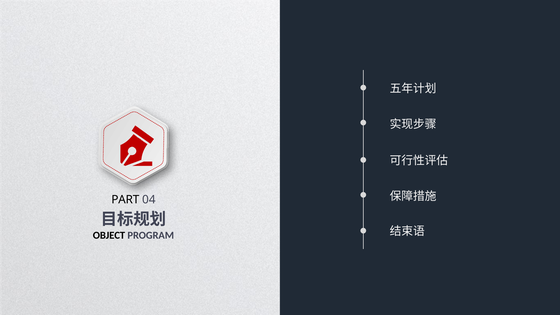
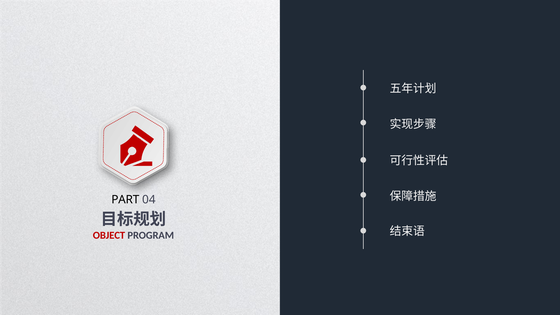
OBJECT colour: black -> red
